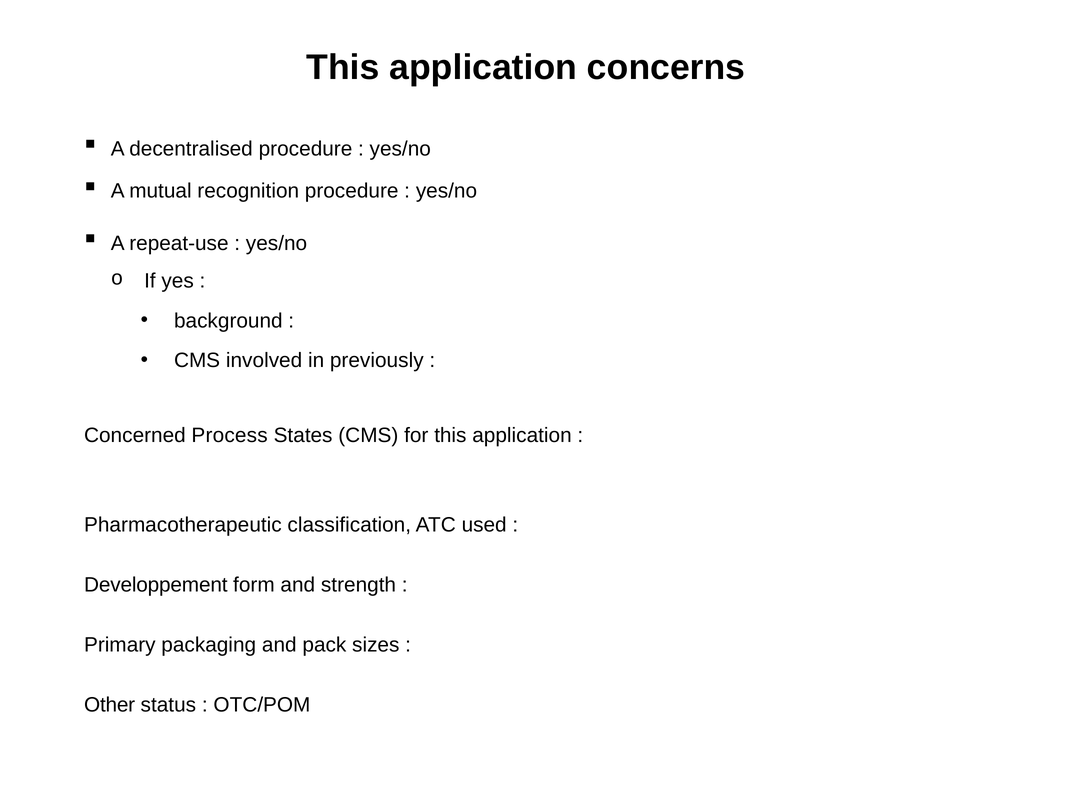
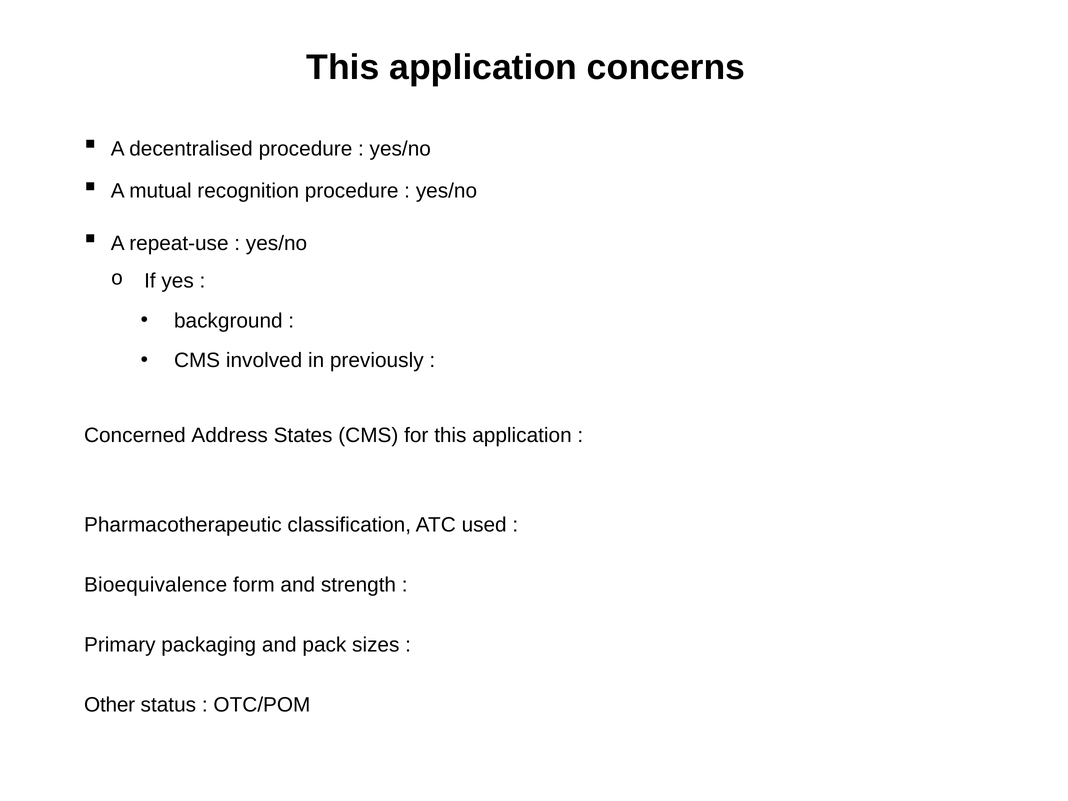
Process: Process -> Address
Developpement: Developpement -> Bioequivalence
